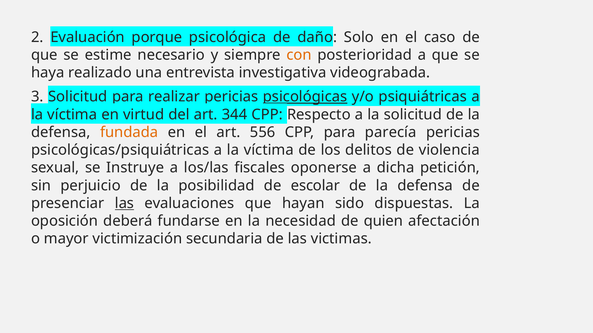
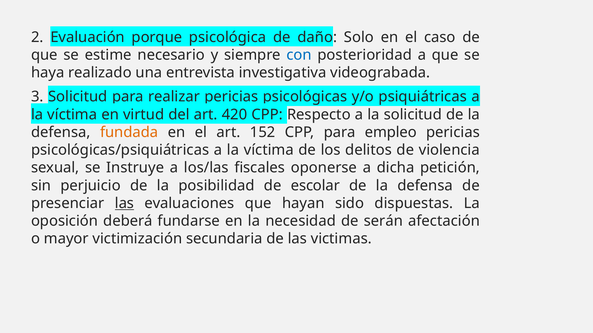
con colour: orange -> blue
psicológicas underline: present -> none
344: 344 -> 420
556: 556 -> 152
parecía: parecía -> empleo
quien: quien -> serán
